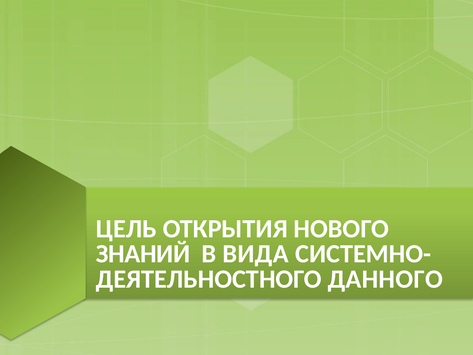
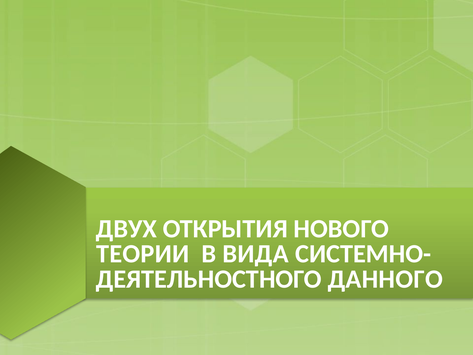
ЦЕЛЬ: ЦЕЛЬ -> ДВУХ
ЗНАНИЙ: ЗНАНИЙ -> ТЕОРИИ
